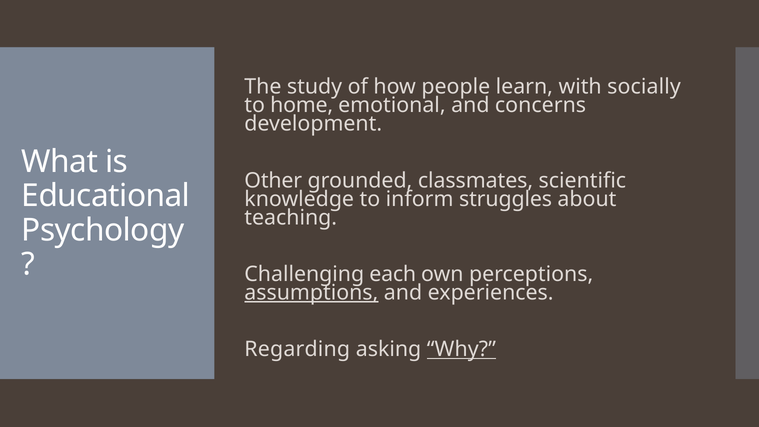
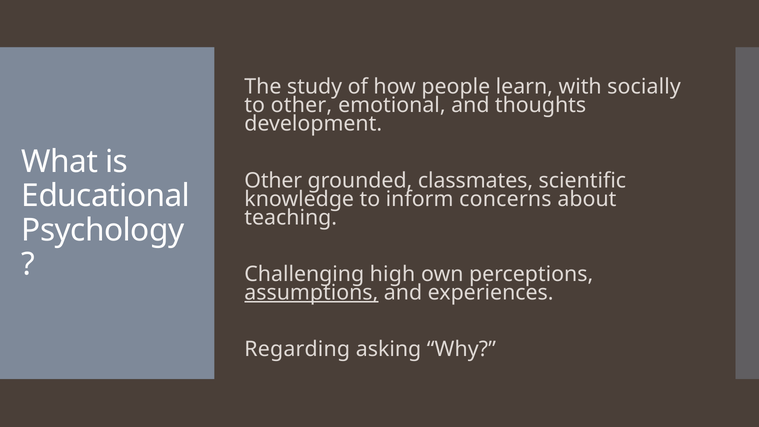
to home: home -> other
concerns: concerns -> thoughts
struggles: struggles -> concerns
each: each -> high
Why underline: present -> none
